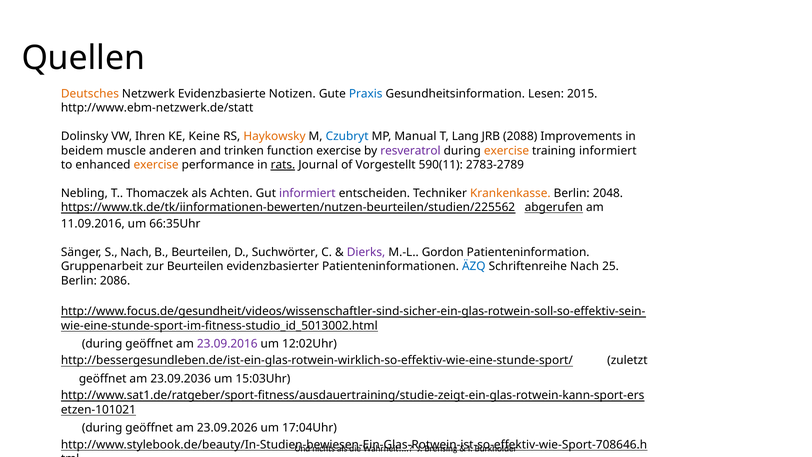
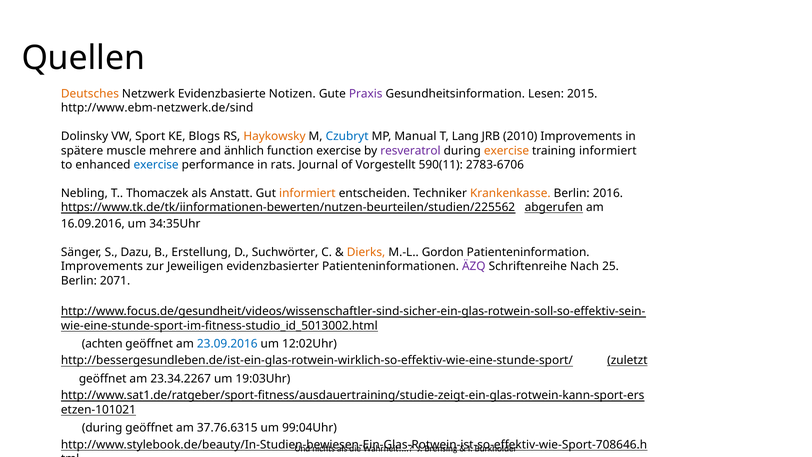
Praxis colour: blue -> purple
http://www.ebm-netzwerk.de/statt: http://www.ebm-netzwerk.de/statt -> http://www.ebm-netzwerk.de/sind
Ihren: Ihren -> Sport
Keine: Keine -> Blogs
2088: 2088 -> 2010
beidem: beidem -> spätere
anderen: anderen -> mehrere
trinken: trinken -> änhlich
exercise at (156, 165) colour: orange -> blue
rats underline: present -> none
2783-2789: 2783-2789 -> 2783-6706
Achten: Achten -> Anstatt
informiert at (307, 193) colour: purple -> orange
2048: 2048 -> 2016
11.09.2016: 11.09.2016 -> 16.09.2016
66:35Uhr: 66:35Uhr -> 34:35Uhr
S Nach: Nach -> Dazu
B Beurteilen: Beurteilen -> Erstellung
Dierks colour: purple -> orange
Gruppenarbeit at (102, 266): Gruppenarbeit -> Improvements
zur Beurteilen: Beurteilen -> Jeweiligen
ÄZQ colour: blue -> purple
2086: 2086 -> 2071
during at (102, 344): during -> achten
23.09.2016 at (227, 344) colour: purple -> blue
zuletzt at (627, 360) underline: none -> present
23.09.2036: 23.09.2036 -> 23.34.2267
15:03Uhr: 15:03Uhr -> 19:03Uhr
23.09.2026: 23.09.2026 -> 37.76.6315
17:04Uhr: 17:04Uhr -> 99:04Uhr
